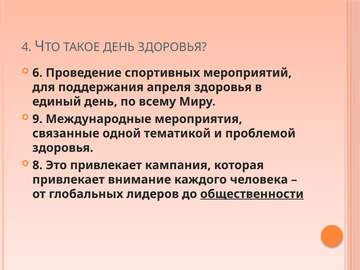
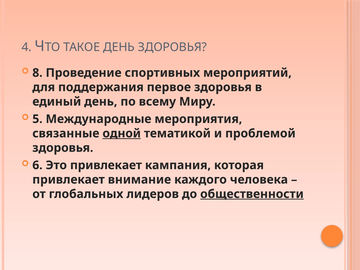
6: 6 -> 8
апреля: апреля -> первое
9: 9 -> 5
одной underline: none -> present
8: 8 -> 6
